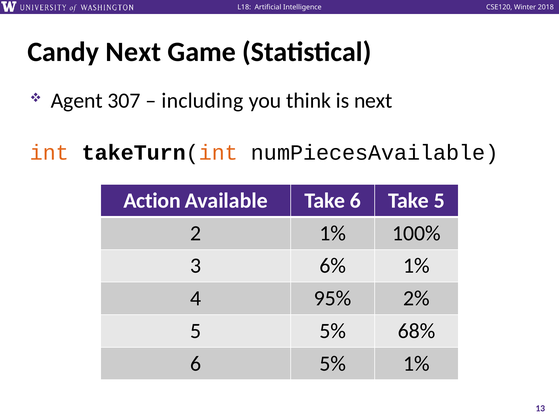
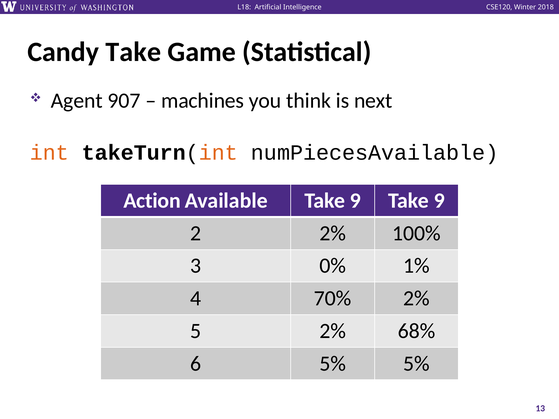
Candy Next: Next -> Take
307: 307 -> 907
including: including -> machines
Available Take 6: 6 -> 9
5 at (439, 201): 5 -> 9
2 1%: 1% -> 2%
6%: 6% -> 0%
95%: 95% -> 70%
5 5%: 5% -> 2%
5% 1%: 1% -> 5%
